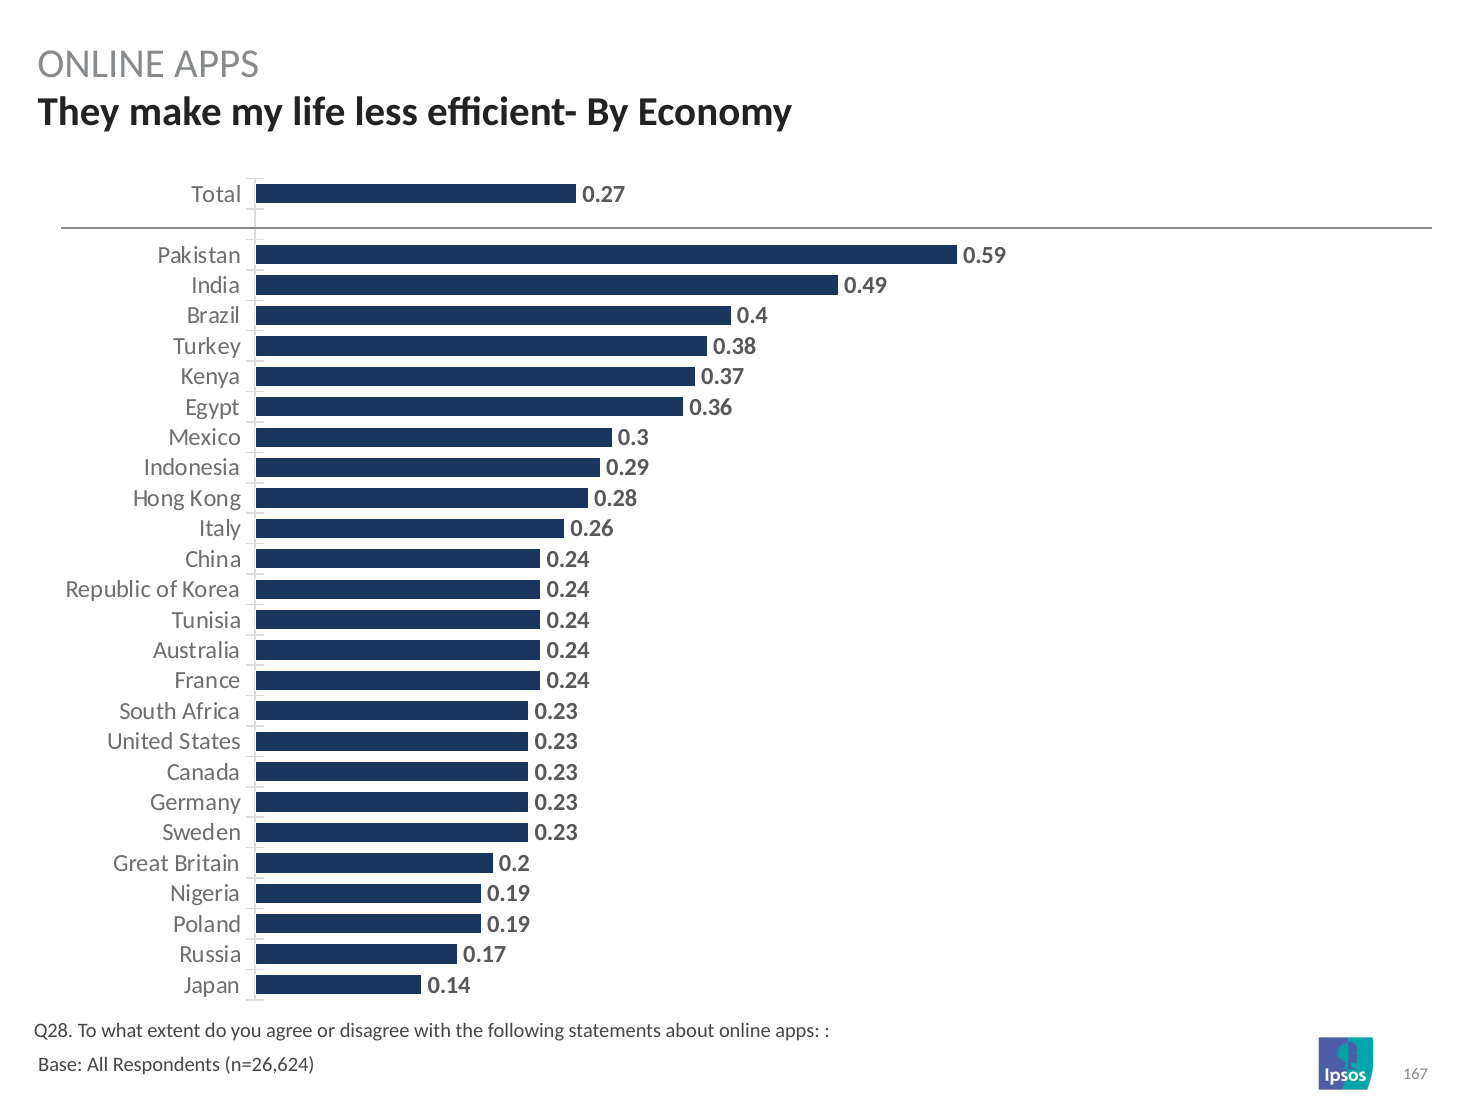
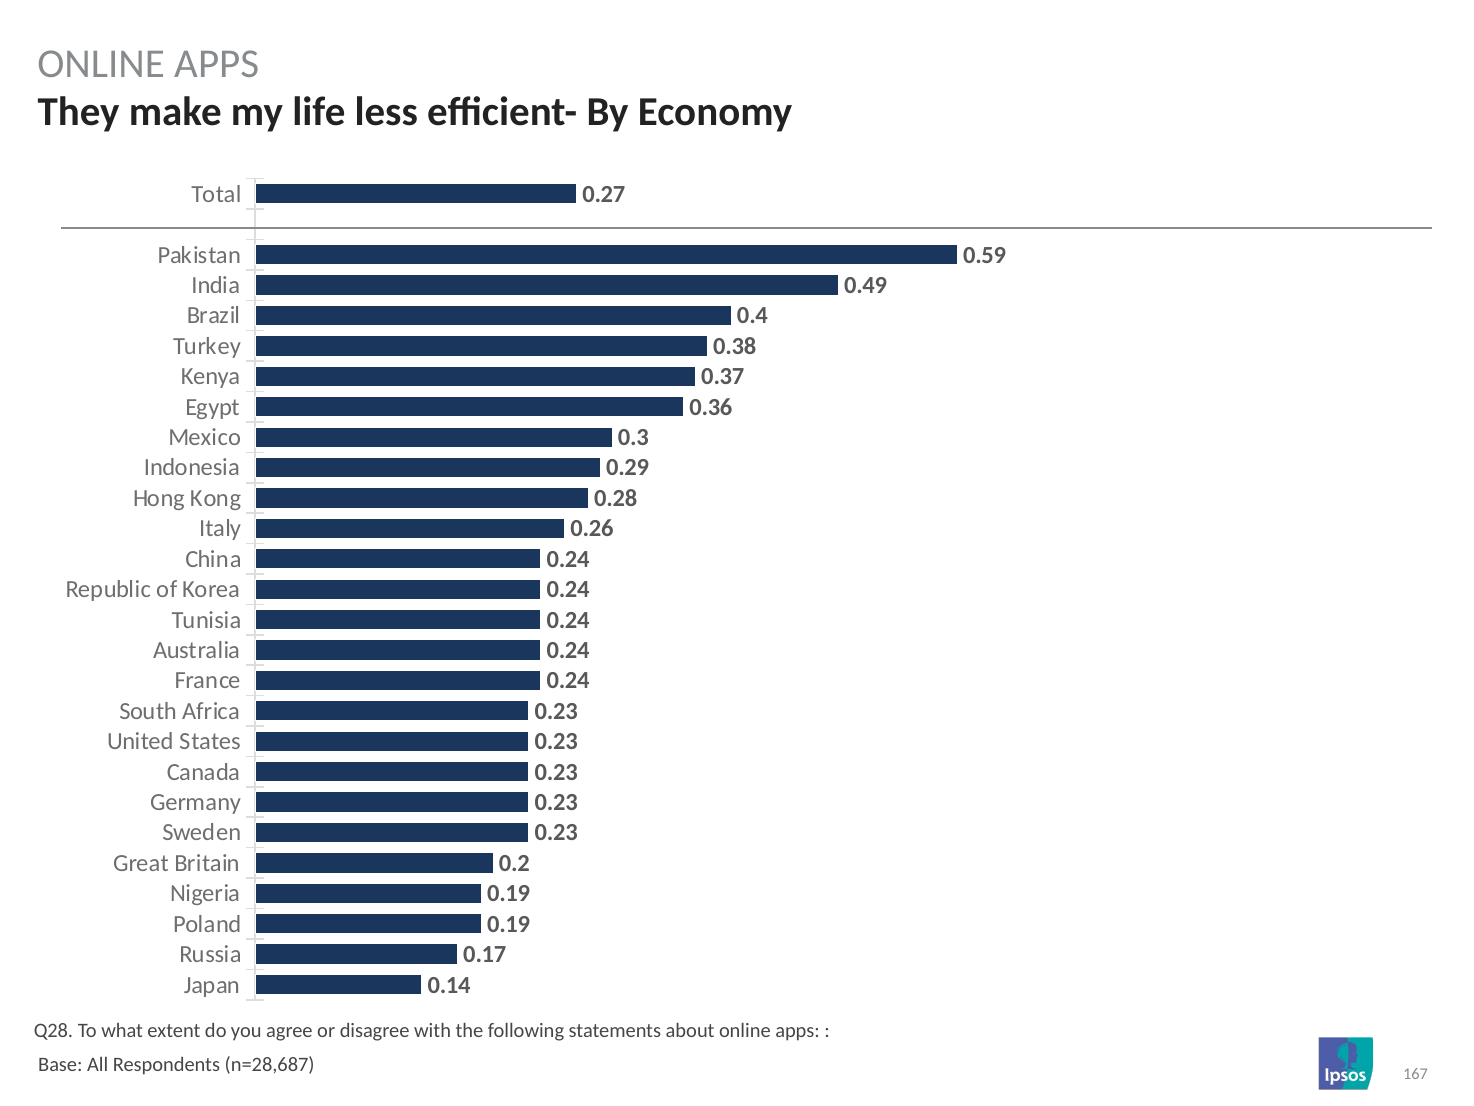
n=26,624: n=26,624 -> n=28,687
